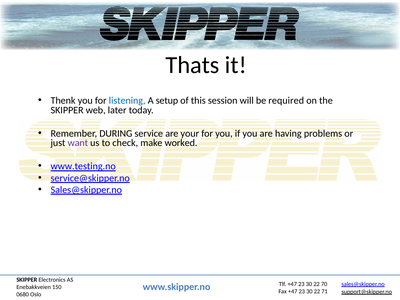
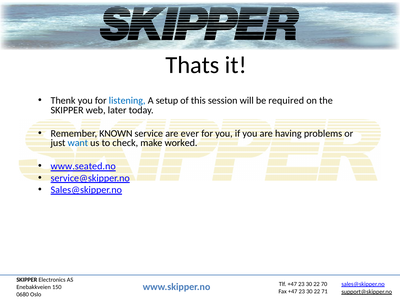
DURING: DURING -> KNOWN
your: your -> ever
want colour: purple -> blue
www.testing.no: www.testing.no -> www.seated.no
